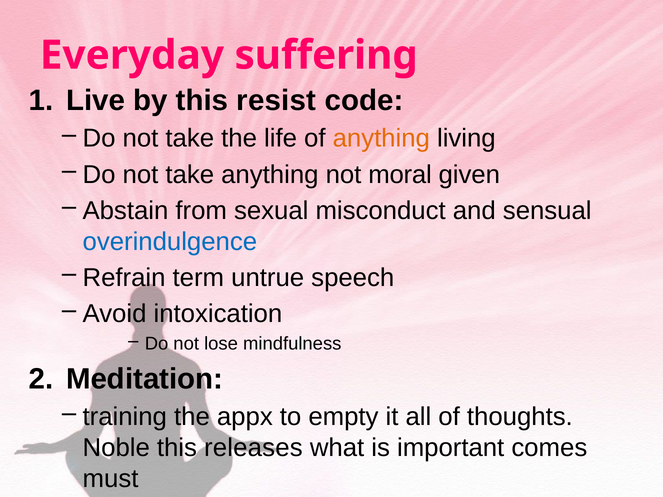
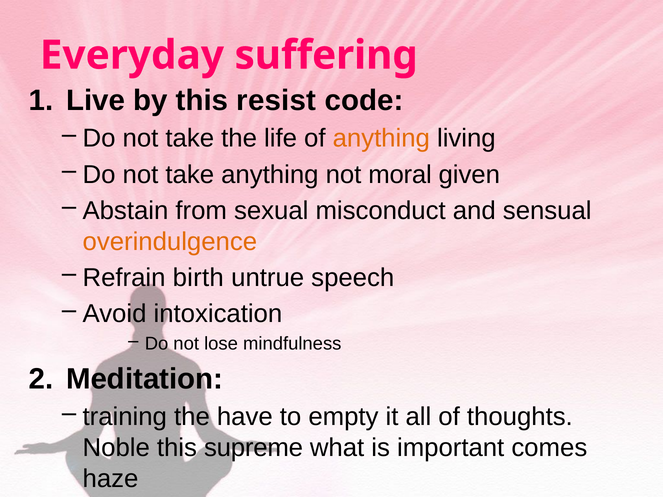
overindulgence colour: blue -> orange
term: term -> birth
appx: appx -> have
releases: releases -> supreme
must: must -> haze
